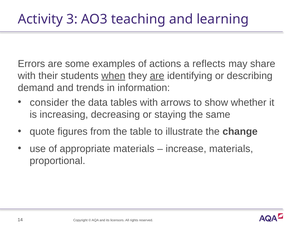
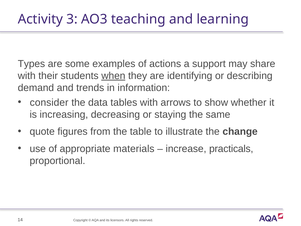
Errors: Errors -> Types
reflects: reflects -> support
are at (157, 76) underline: present -> none
increase materials: materials -> practicals
